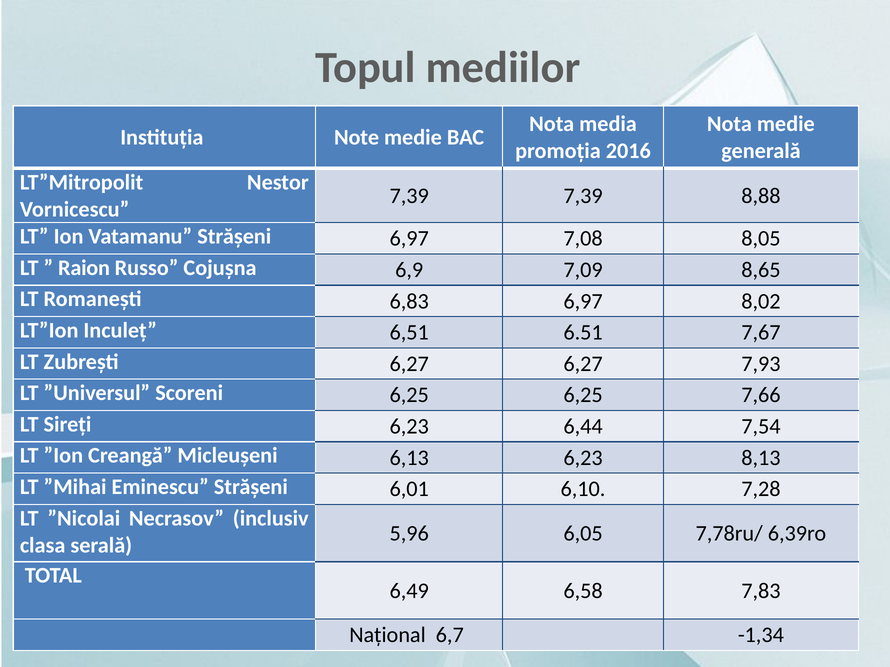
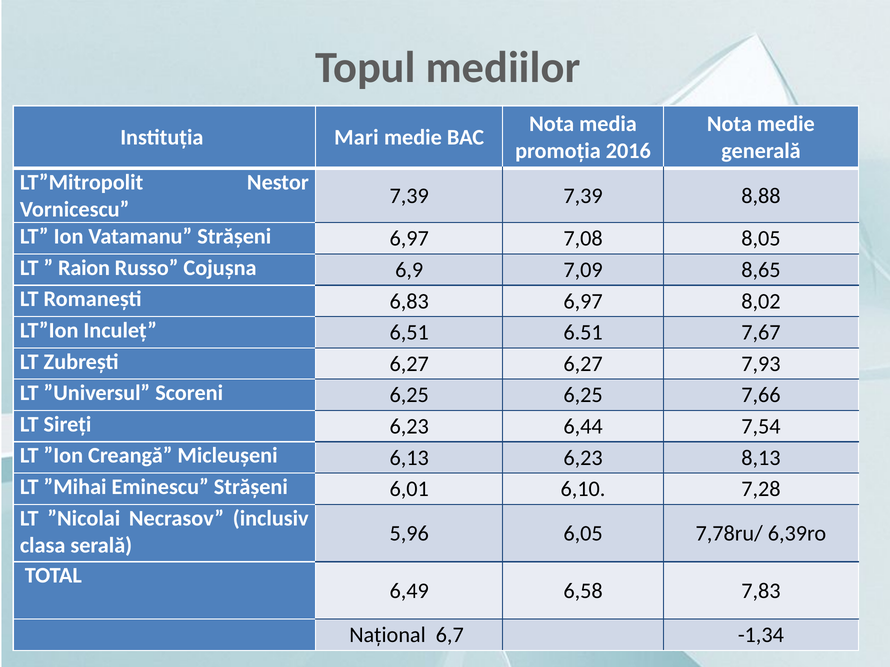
Note: Note -> Mari
